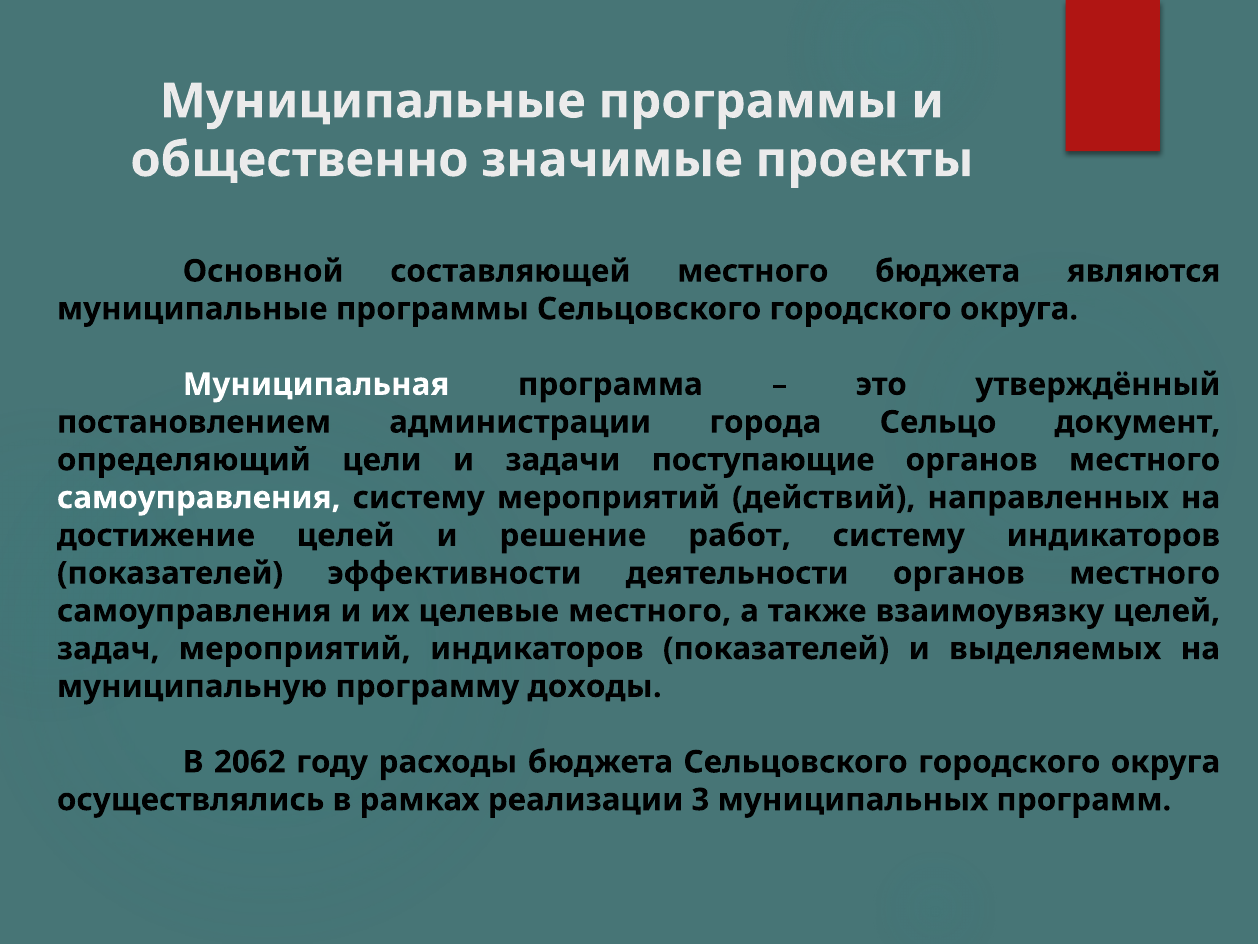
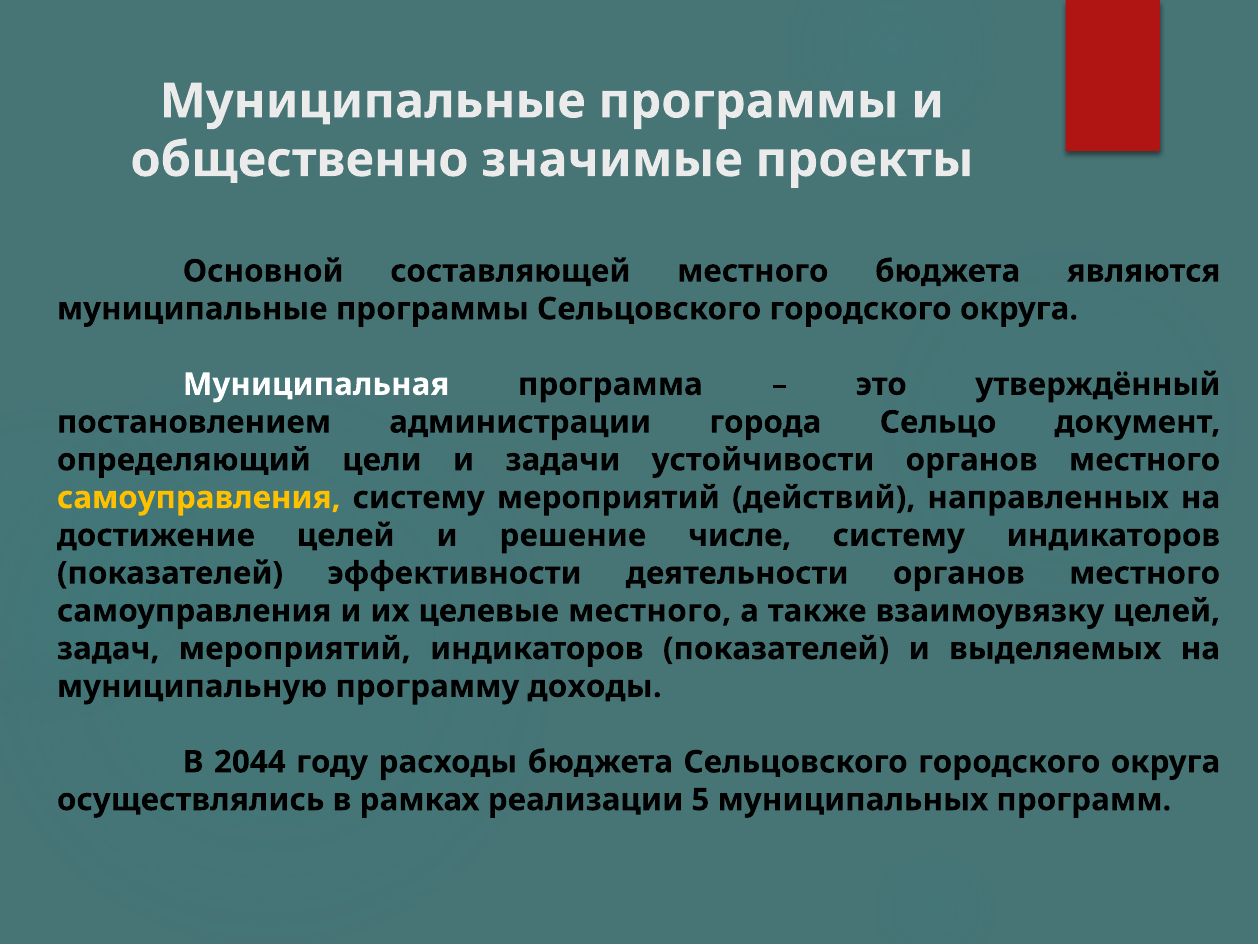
поступающие: поступающие -> устойчивости
самоуправления at (199, 498) colour: white -> yellow
работ: работ -> числе
2062: 2062 -> 2044
3: 3 -> 5
